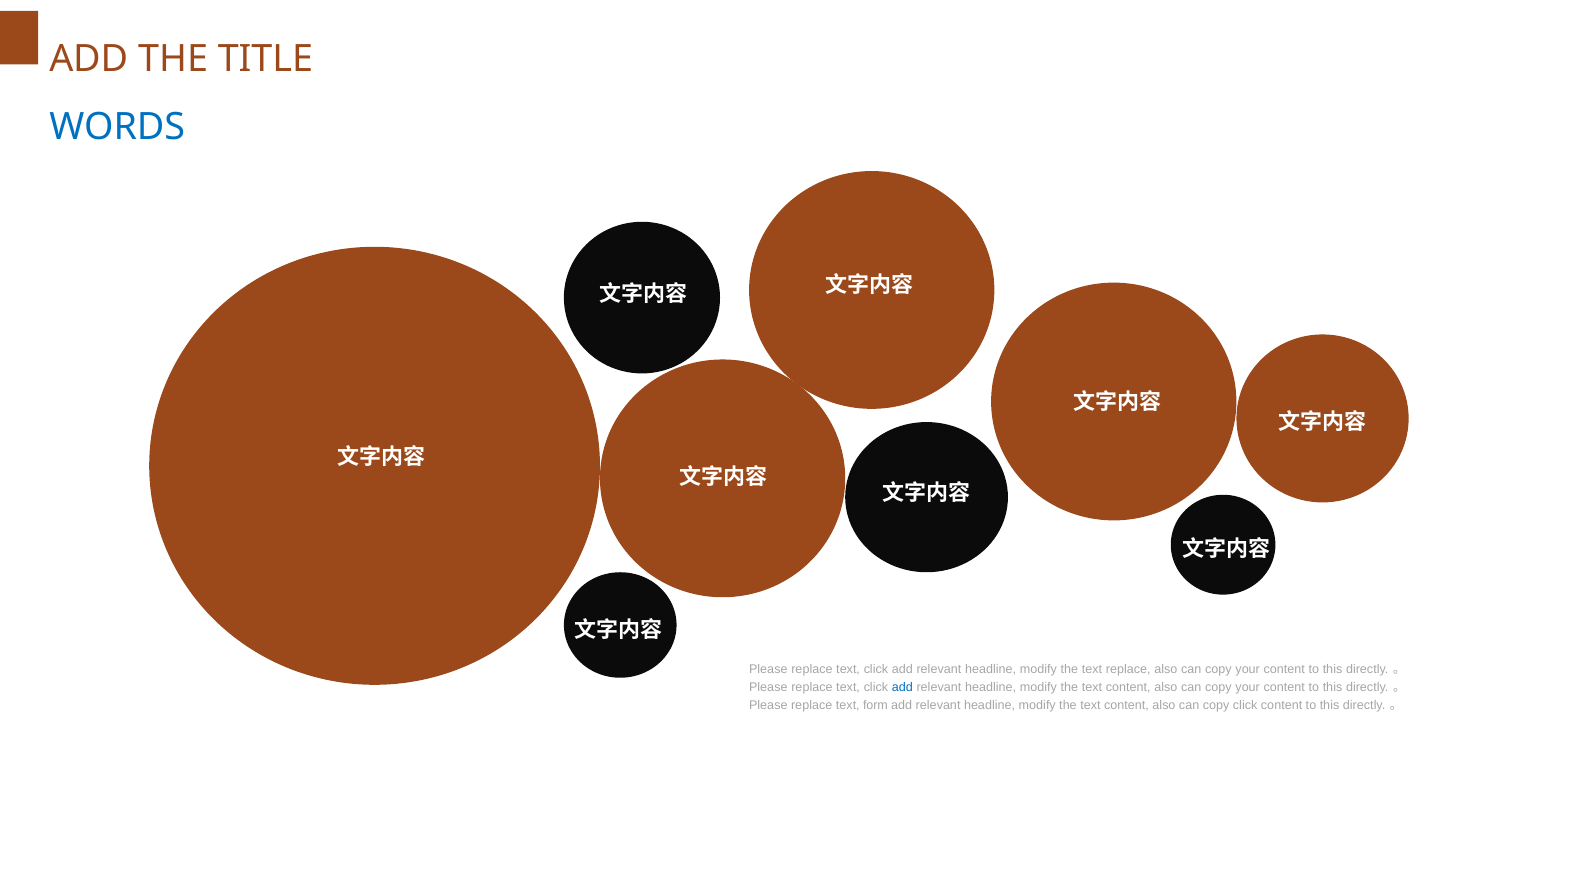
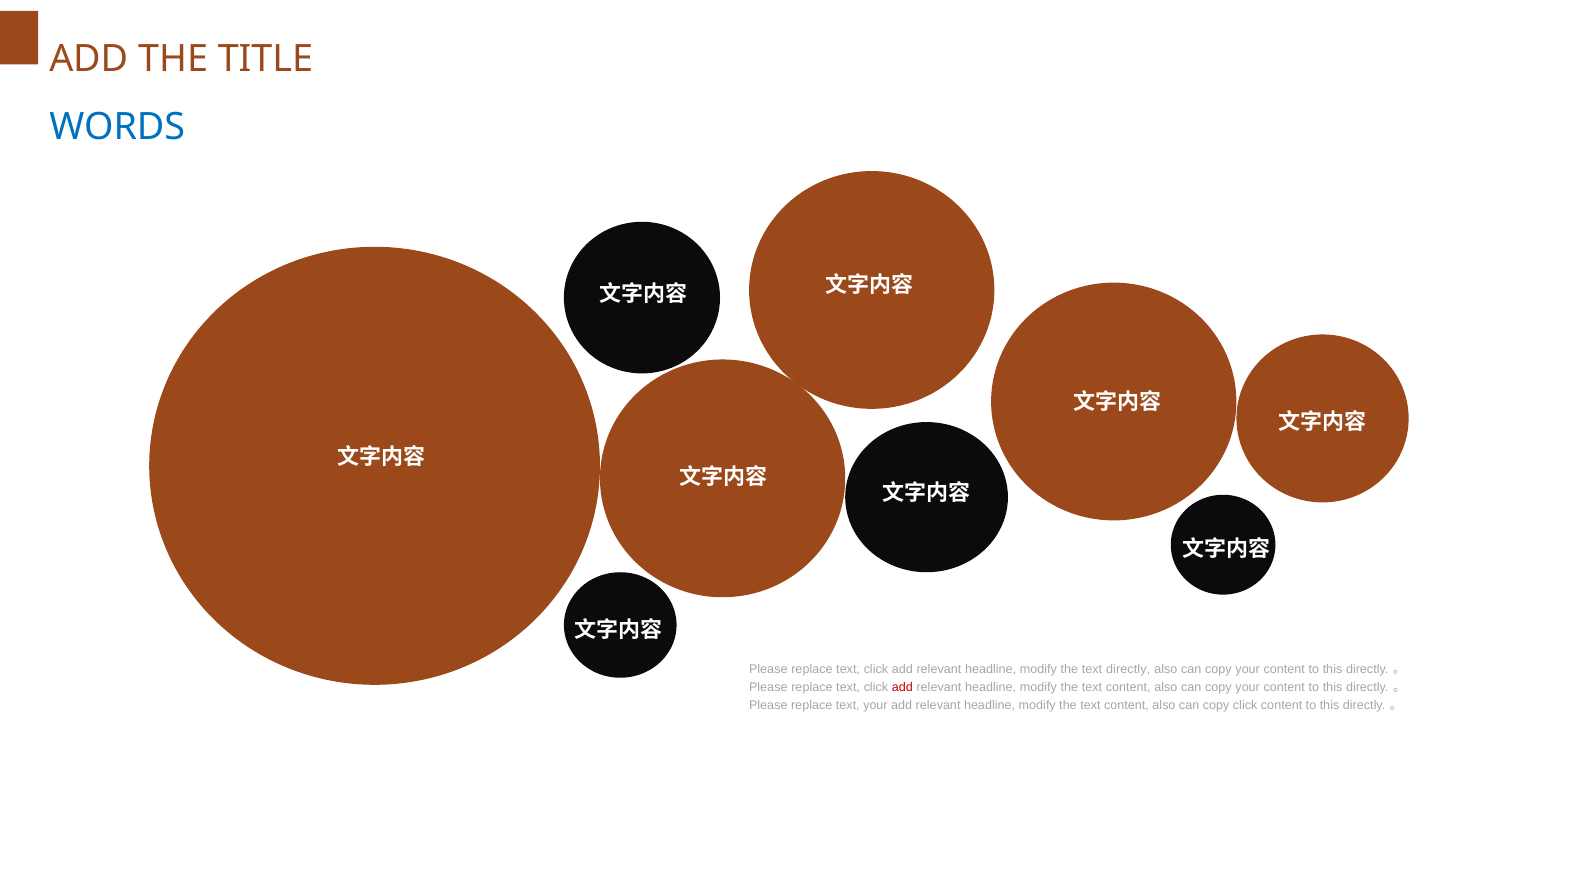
text replace: replace -> directly
add at (902, 687) colour: blue -> red
text form: form -> your
